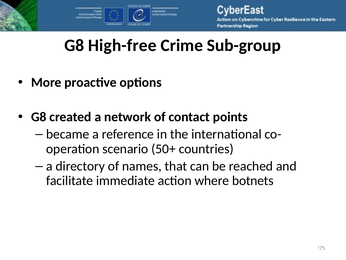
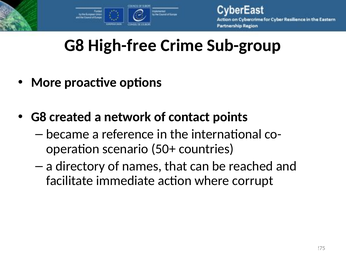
botnets: botnets -> corrupt
